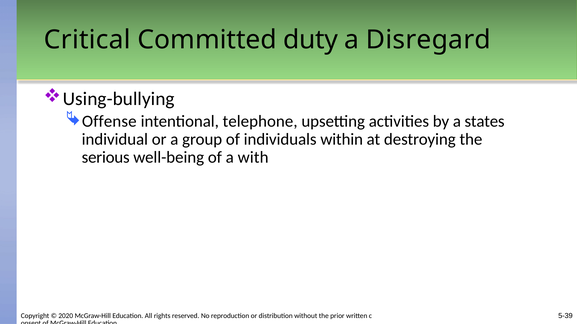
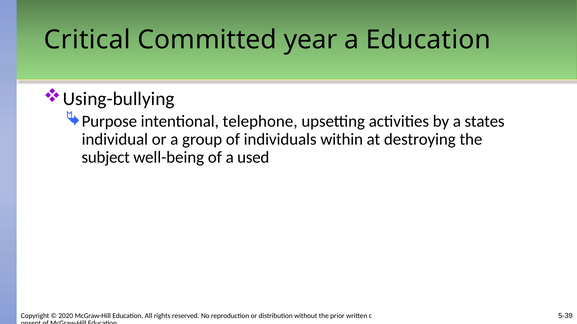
duty: duty -> year
a Disregard: Disregard -> Education
Offense: Offense -> Purpose
serious: serious -> subject
with: with -> used
